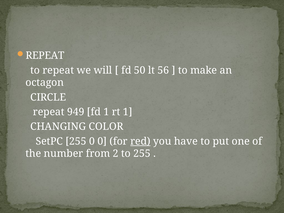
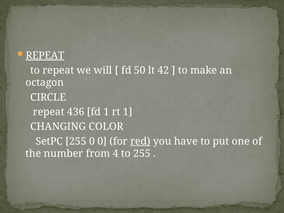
REPEAT at (45, 56) underline: none -> present
56: 56 -> 42
949: 949 -> 436
2: 2 -> 4
